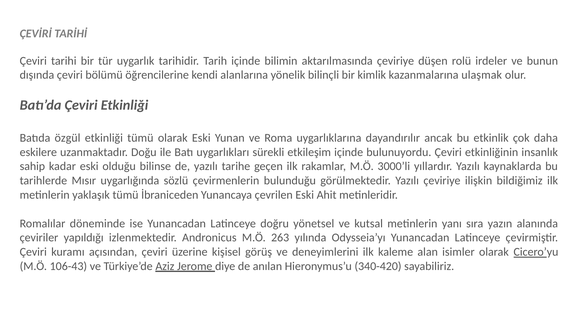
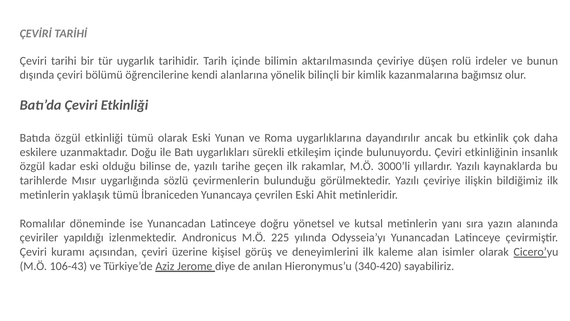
ulaşmak: ulaşmak -> bağımsız
sahip at (32, 166): sahip -> özgül
263: 263 -> 225
